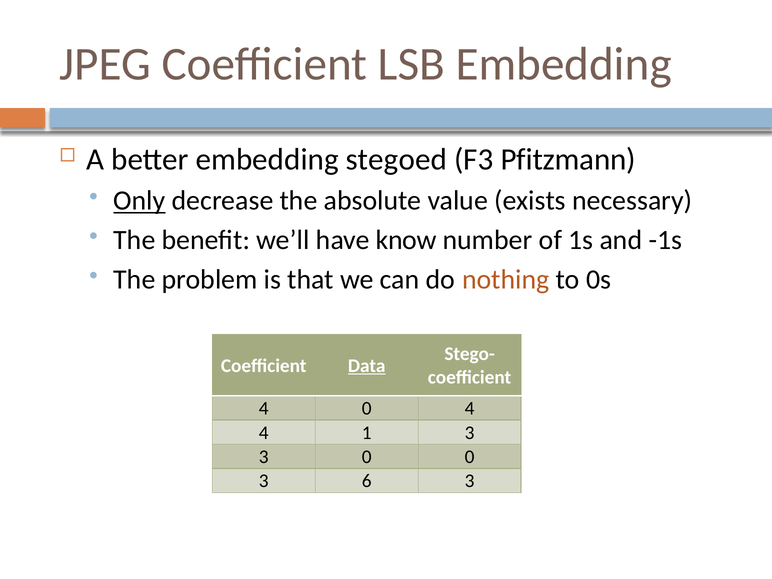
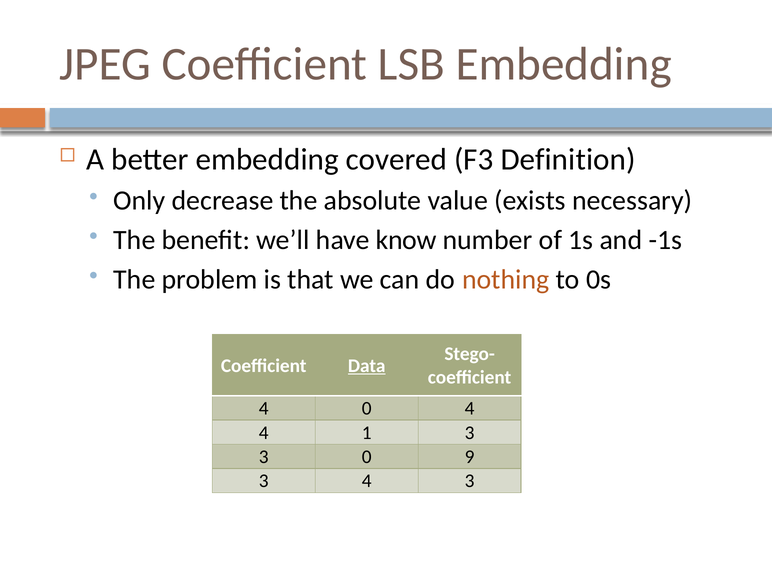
stegoed: stegoed -> covered
Pfitzmann: Pfitzmann -> Definition
Only underline: present -> none
0 0: 0 -> 9
3 6: 6 -> 4
